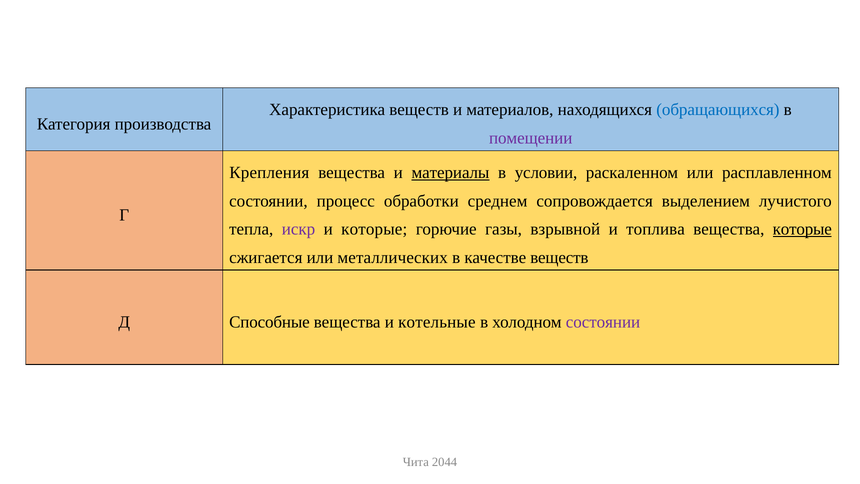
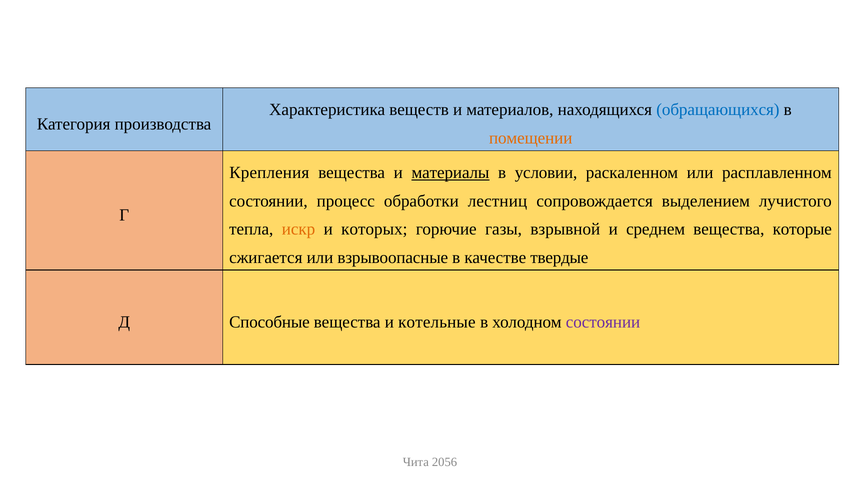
помещении colour: purple -> orange
среднем: среднем -> лестниц
искр colour: purple -> orange
и которые: которые -> которых
топлива: топлива -> среднем
которые at (802, 229) underline: present -> none
металлических: металлических -> взрывоопасные
качестве веществ: веществ -> твердые
2044: 2044 -> 2056
